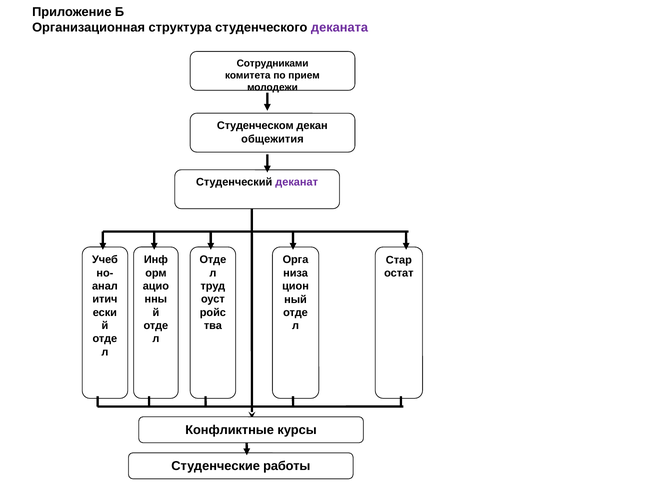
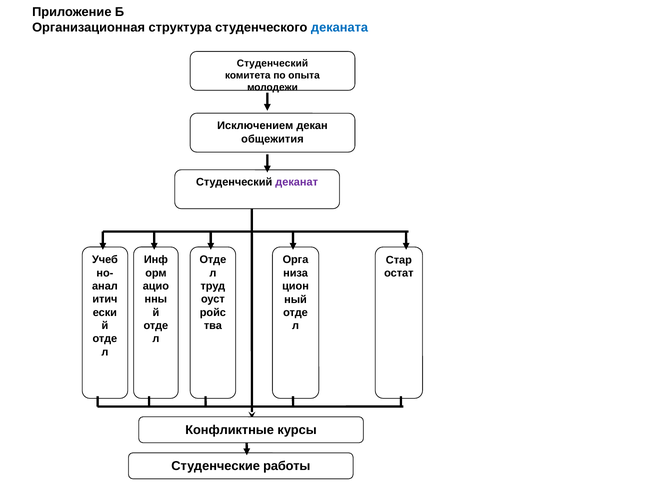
деканата colour: purple -> blue
Сотрудниками at (273, 63): Сотрудниками -> Студенческий
прием: прием -> опыта
Студенческом: Студенческом -> Исключением
